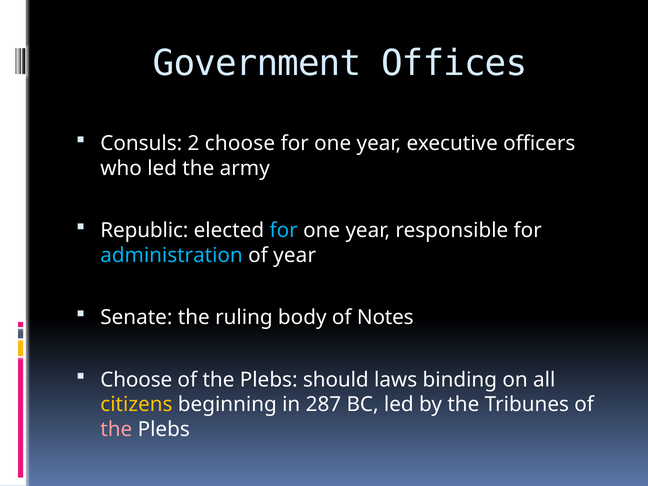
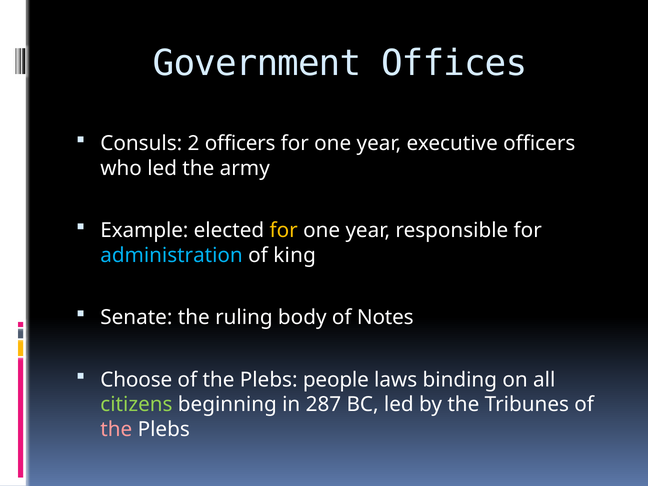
2 choose: choose -> officers
Republic: Republic -> Example
for at (284, 231) colour: light blue -> yellow
of year: year -> king
should: should -> people
citizens colour: yellow -> light green
